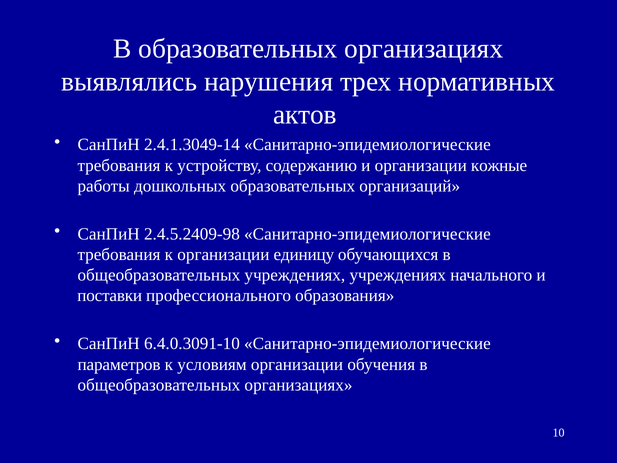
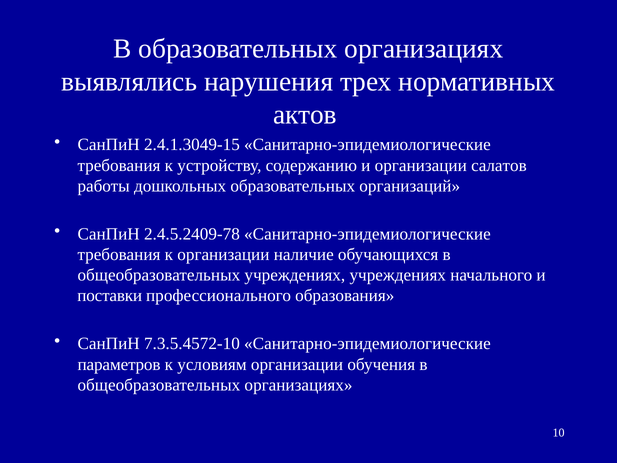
2.4.1.3049-14: 2.4.1.3049-14 -> 2.4.1.3049-15
кожные: кожные -> салатов
2.4.5.2409-98: 2.4.5.2409-98 -> 2.4.5.2409-78
единицу: единицу -> наличие
6.4.0.3091-10: 6.4.0.3091-10 -> 7.3.5.4572-10
